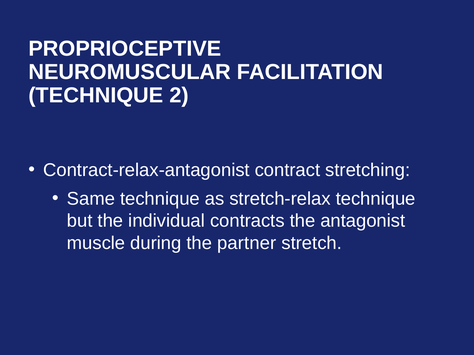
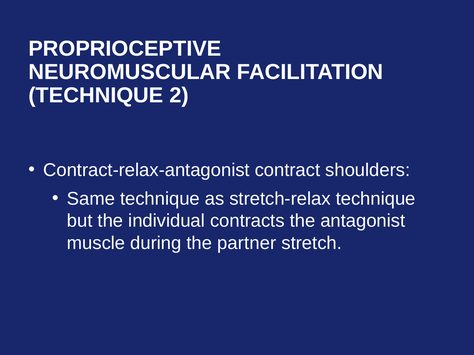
stretching: stretching -> shoulders
